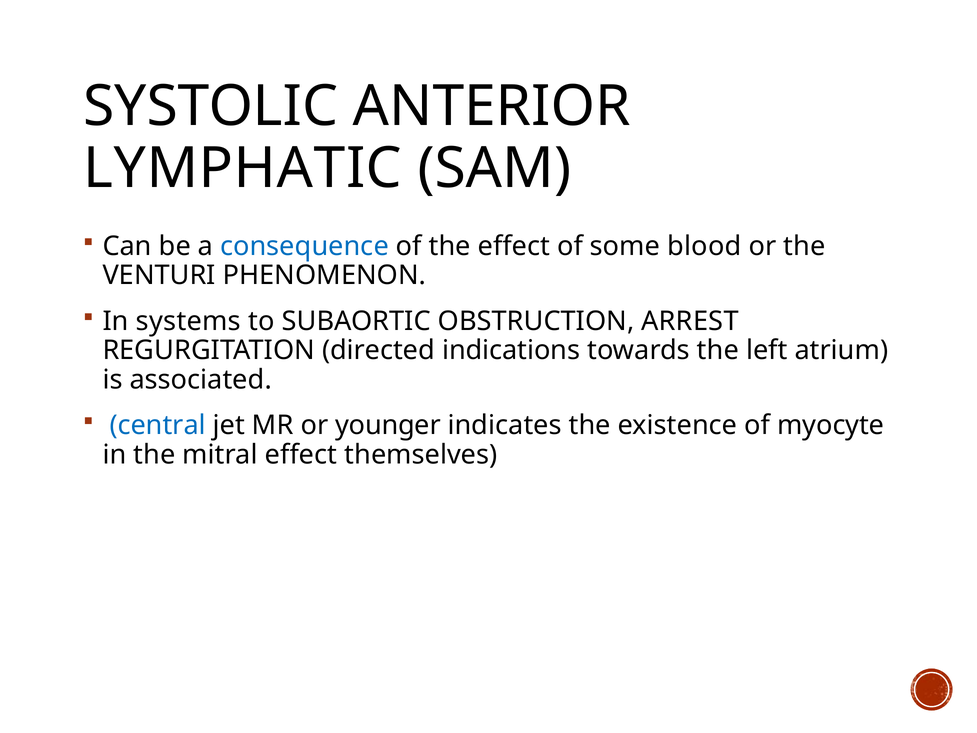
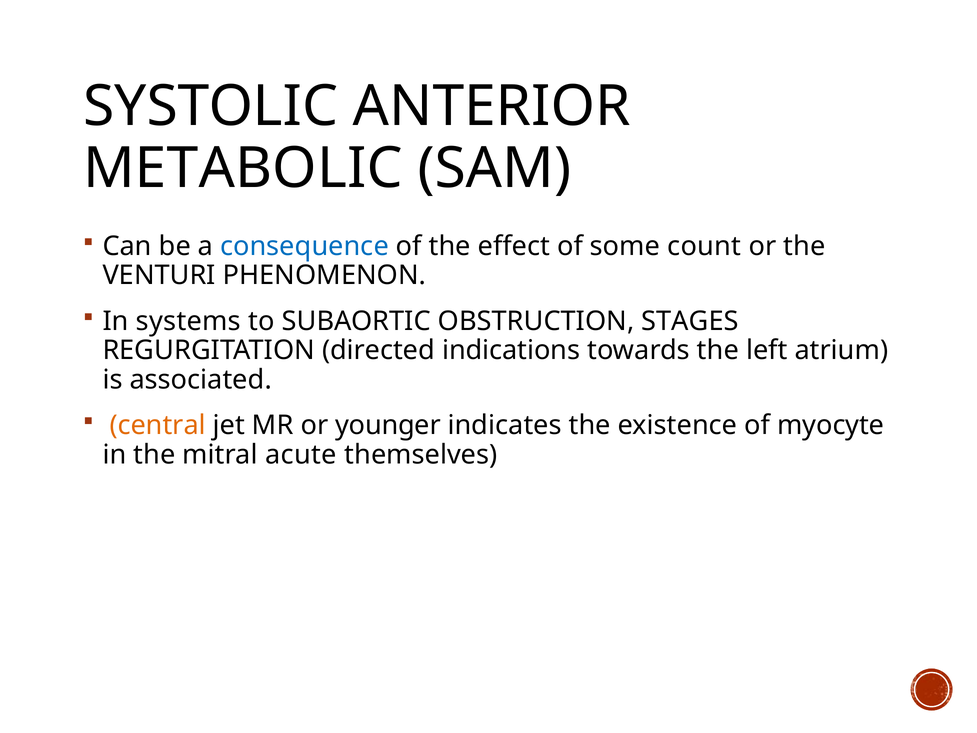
LYMPHATIC: LYMPHATIC -> METABOLIC
blood: blood -> count
ARREST: ARREST -> STAGES
central colour: blue -> orange
mitral effect: effect -> acute
